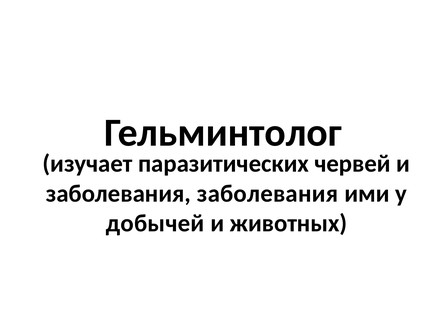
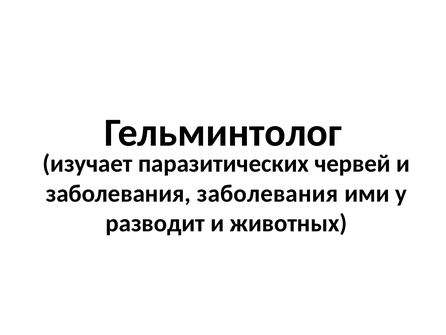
добычей: добычей -> разводит
